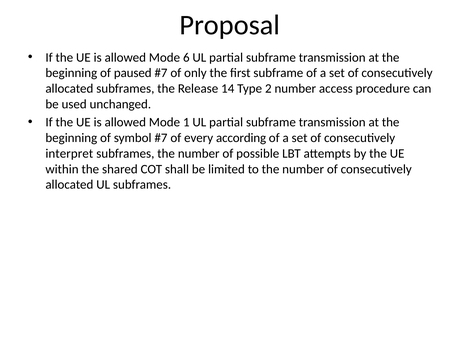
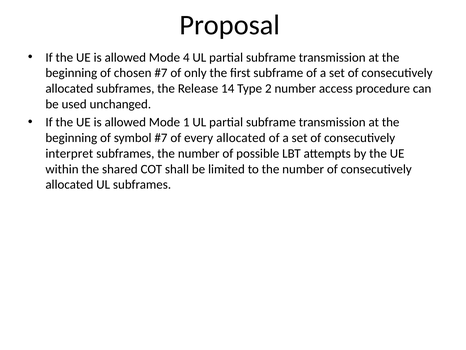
6: 6 -> 4
paused: paused -> chosen
every according: according -> allocated
